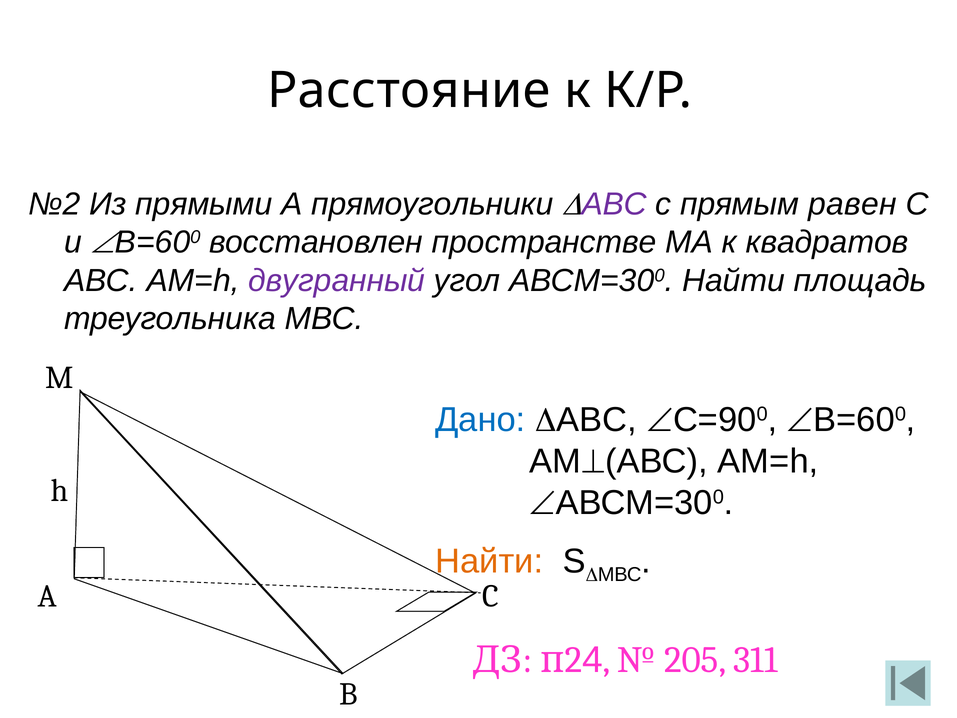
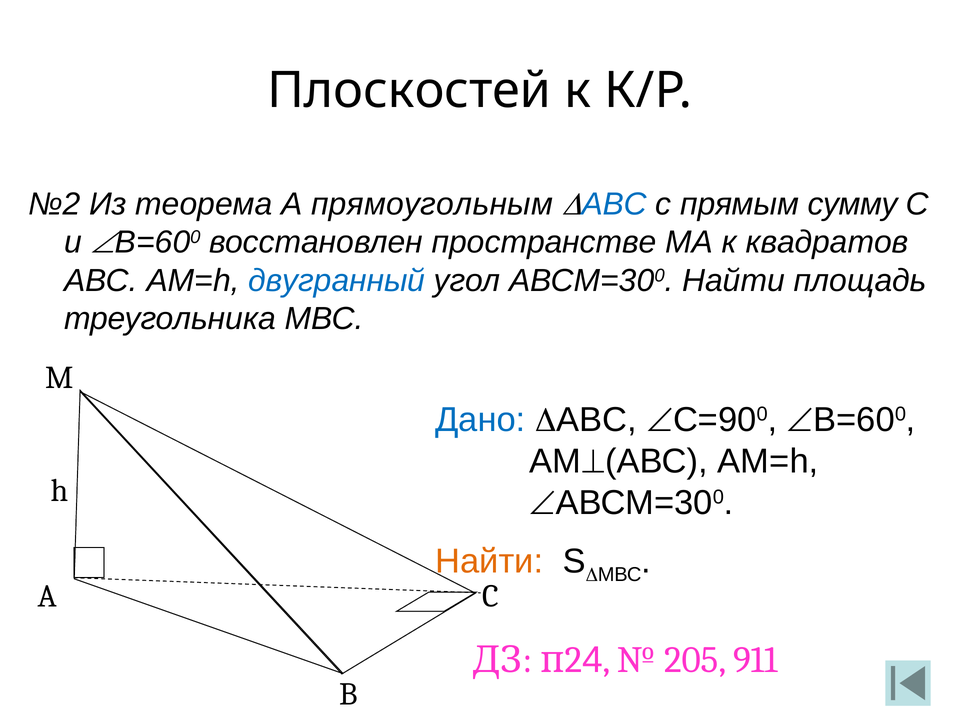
Расстояние: Расстояние -> Плоскостей
прямыми: прямыми -> теорема
прямоугольники: прямоугольники -> прямоугольным
АВС at (614, 204) colour: purple -> blue
равен: равен -> сумму
двугранный colour: purple -> blue
311: 311 -> 911
